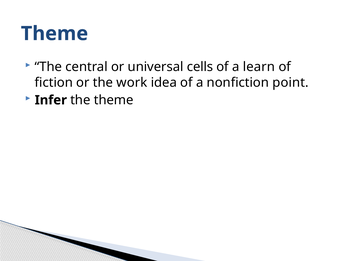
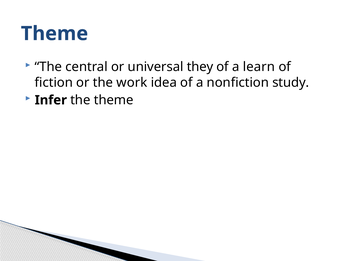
cells: cells -> they
point: point -> study
